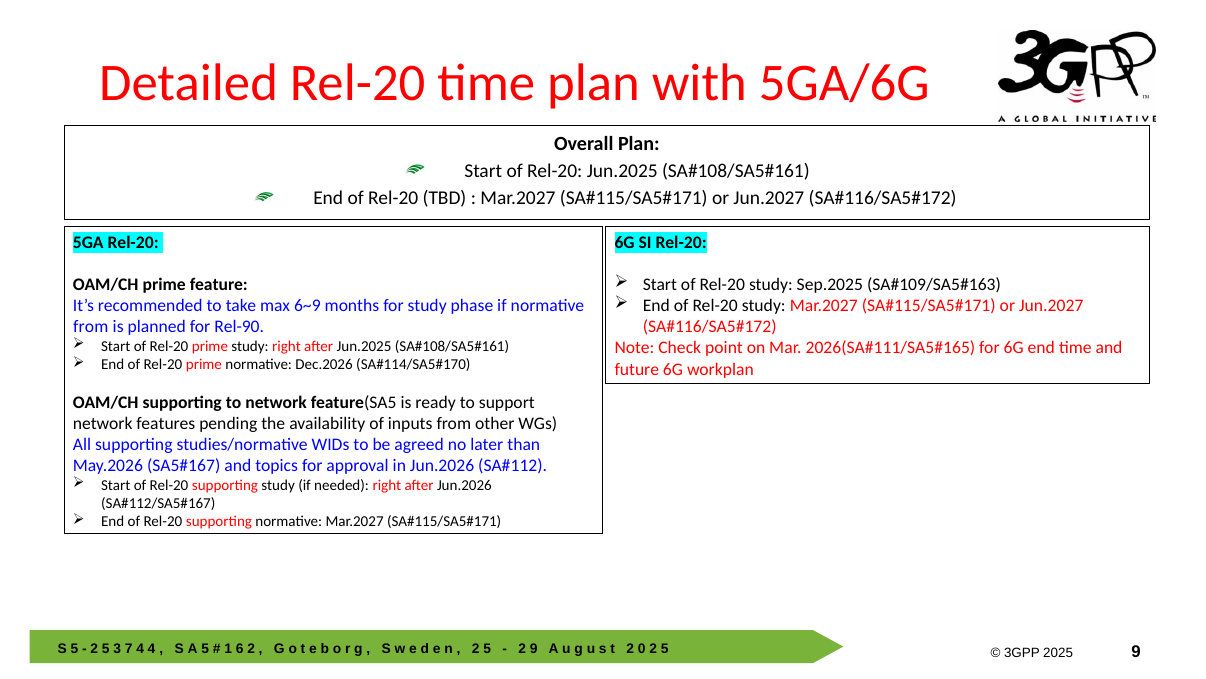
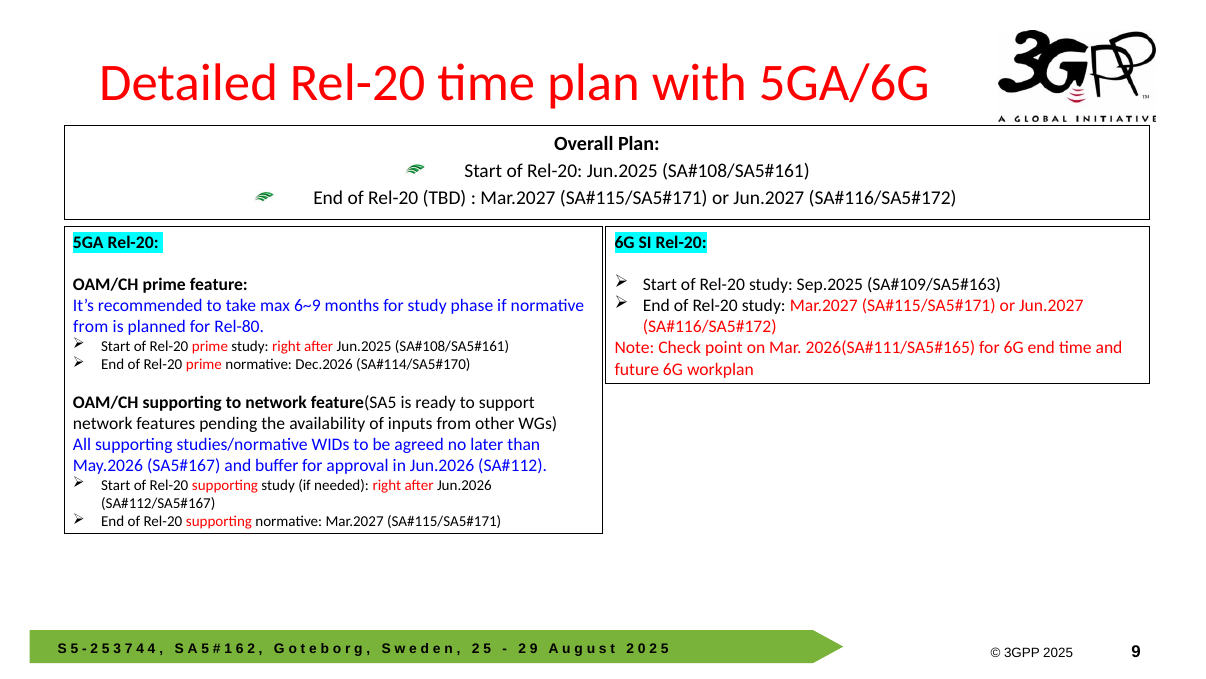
Rel-90: Rel-90 -> Rel-80
topics: topics -> buffer
